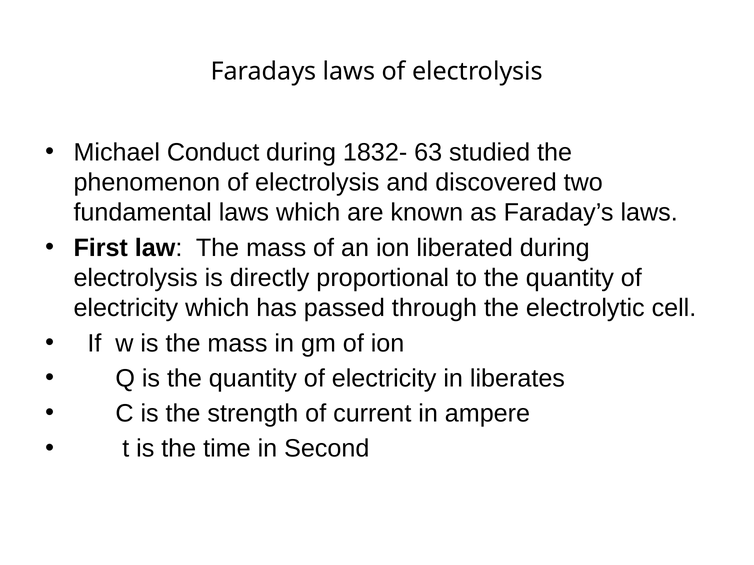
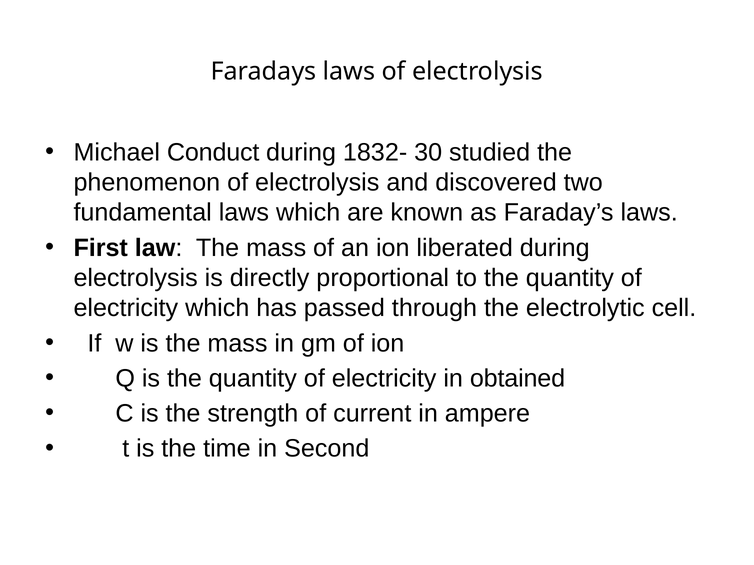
63: 63 -> 30
liberates: liberates -> obtained
